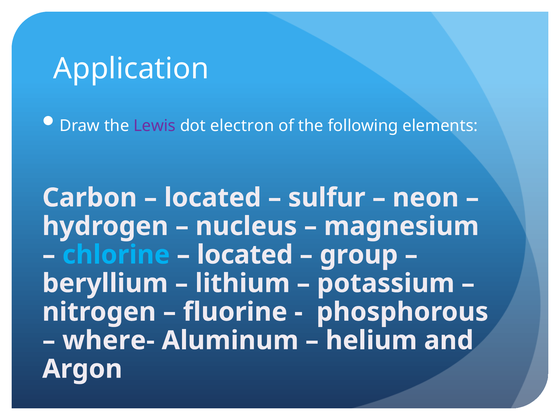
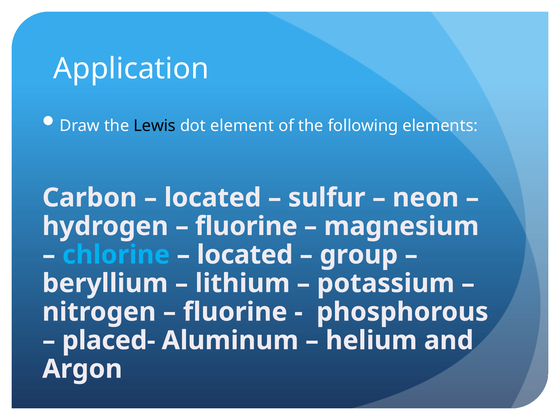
Lewis colour: purple -> black
electron: electron -> element
nucleus at (246, 226): nucleus -> fluorine
where-: where- -> placed-
